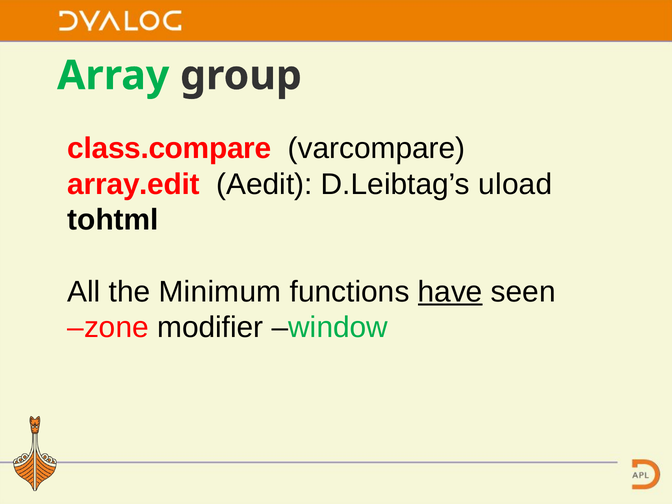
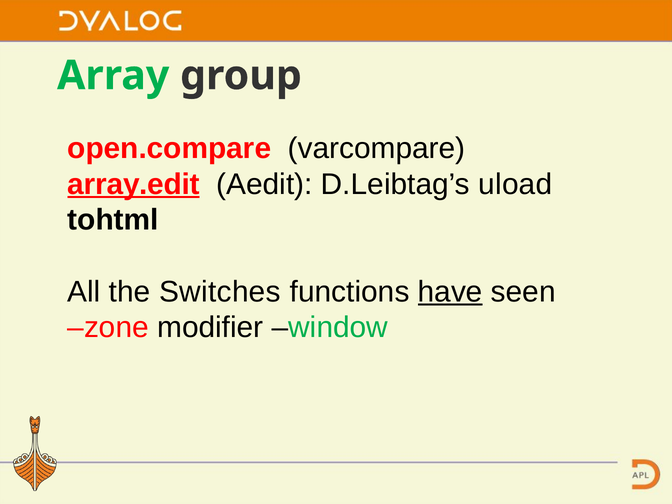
class.compare: class.compare -> open.compare
array.edit underline: none -> present
Minimum: Minimum -> Switches
